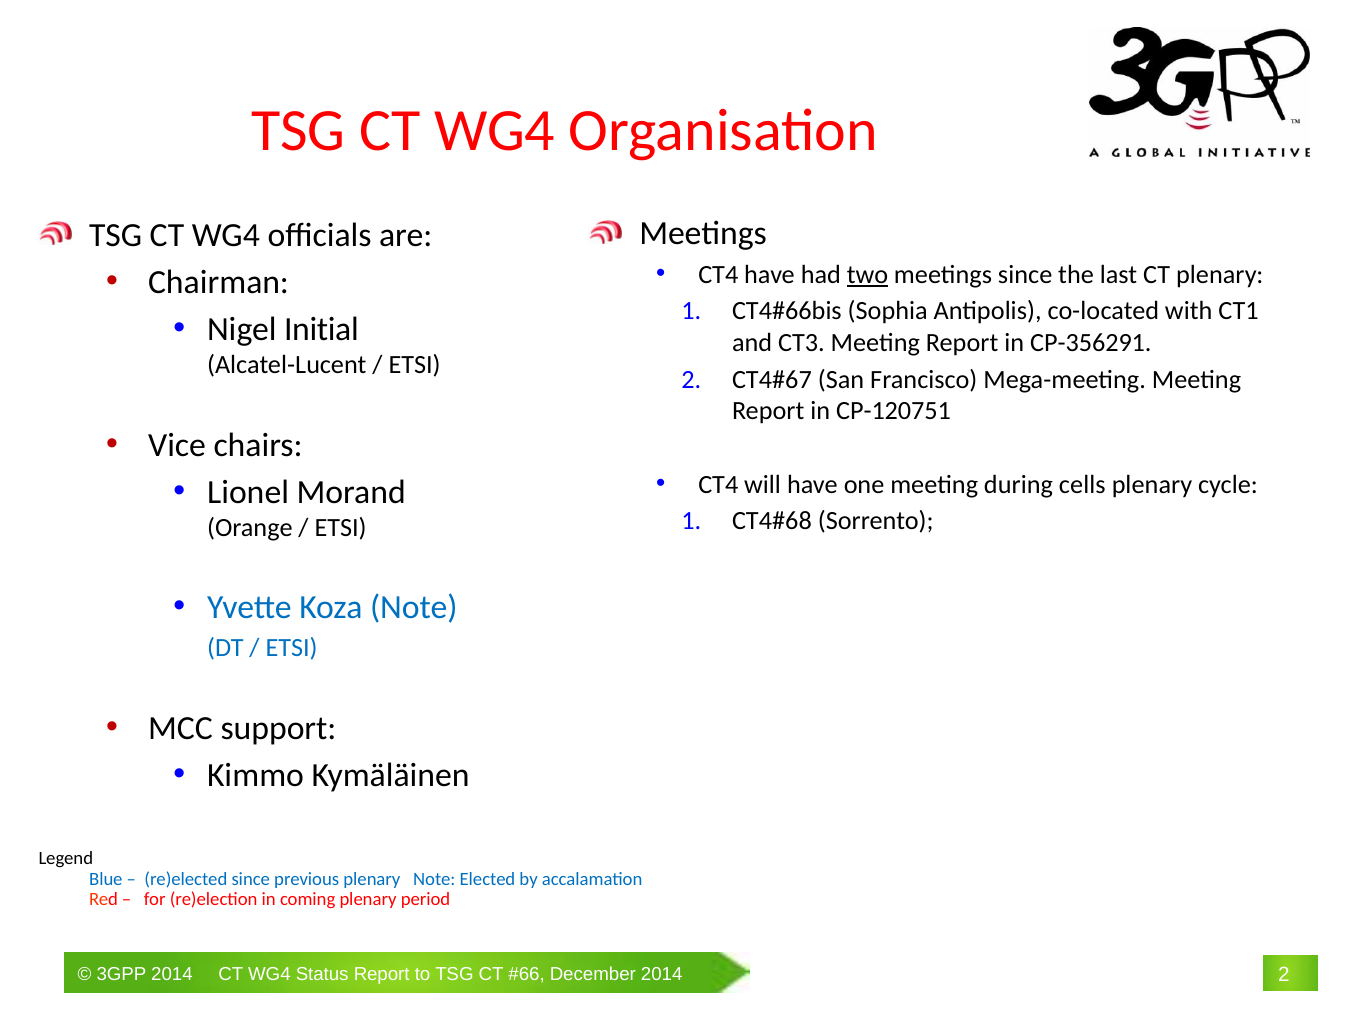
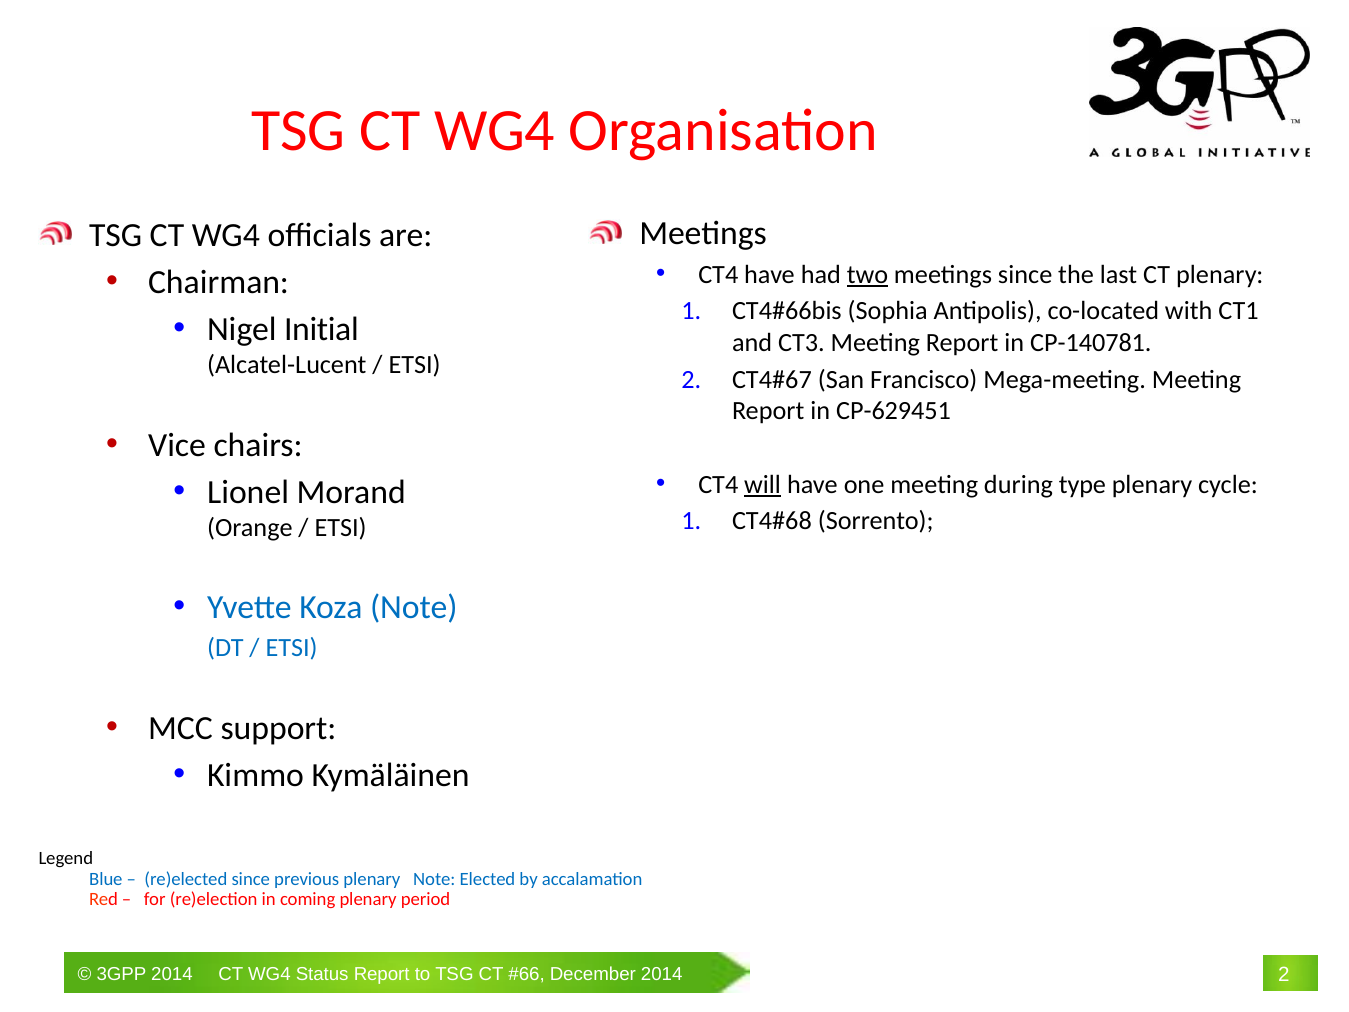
CP-356291: CP-356291 -> CP-140781
CP-120751: CP-120751 -> CP-629451
will underline: none -> present
cells: cells -> type
